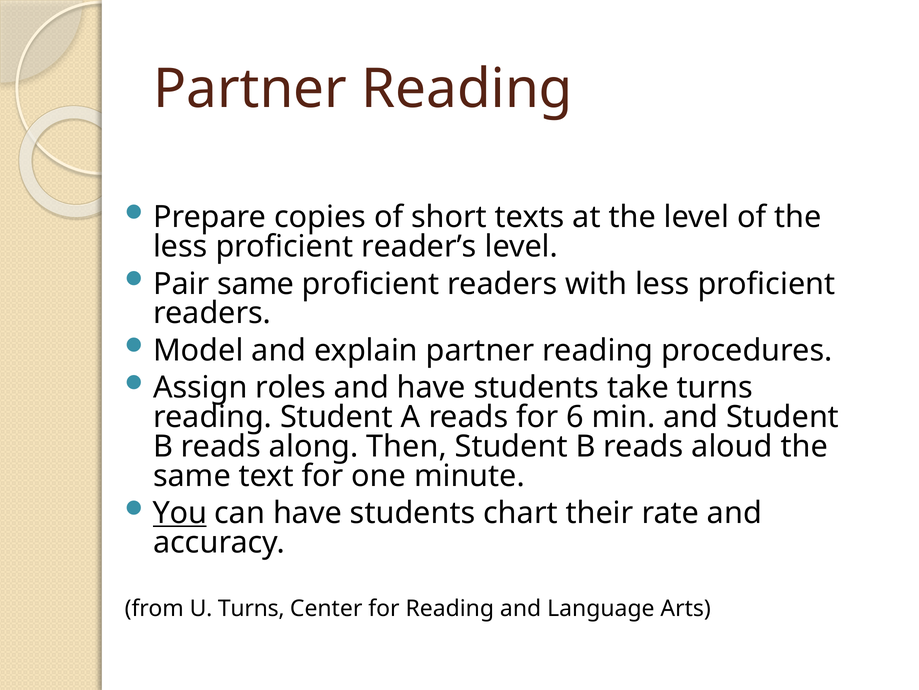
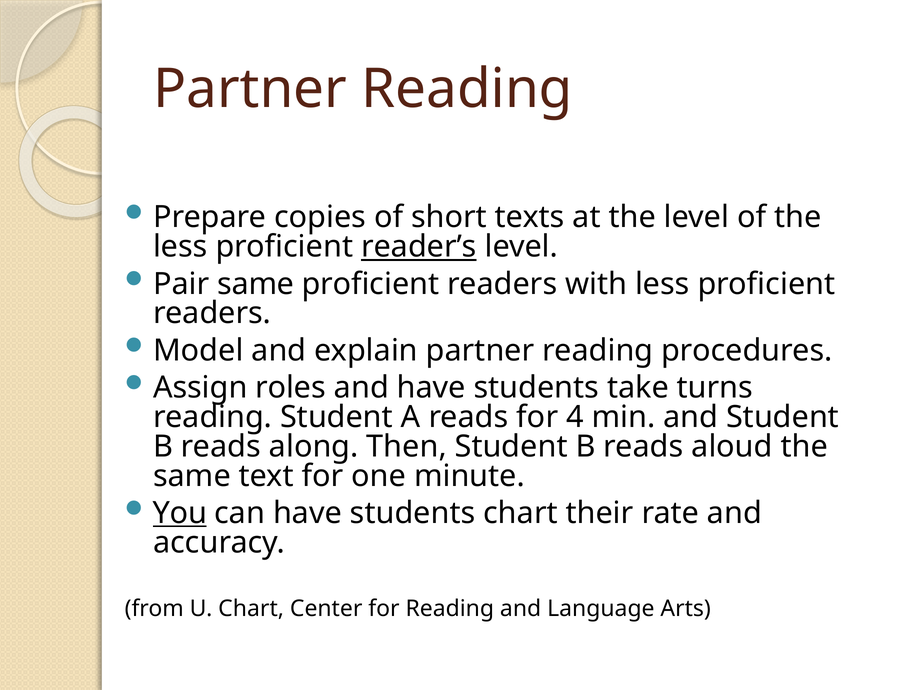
reader’s underline: none -> present
6: 6 -> 4
U Turns: Turns -> Chart
